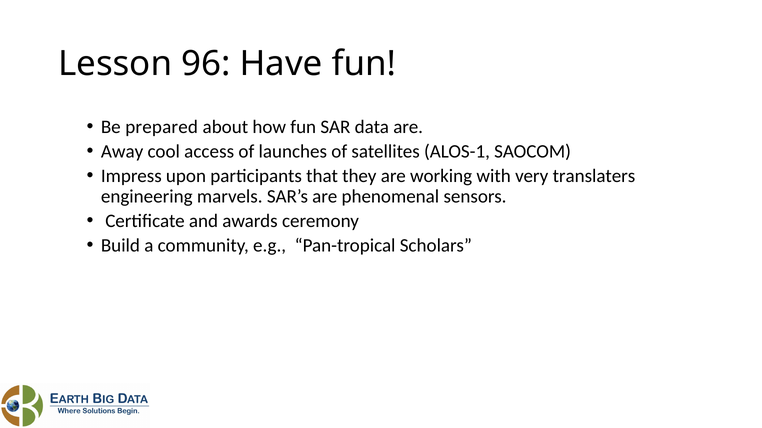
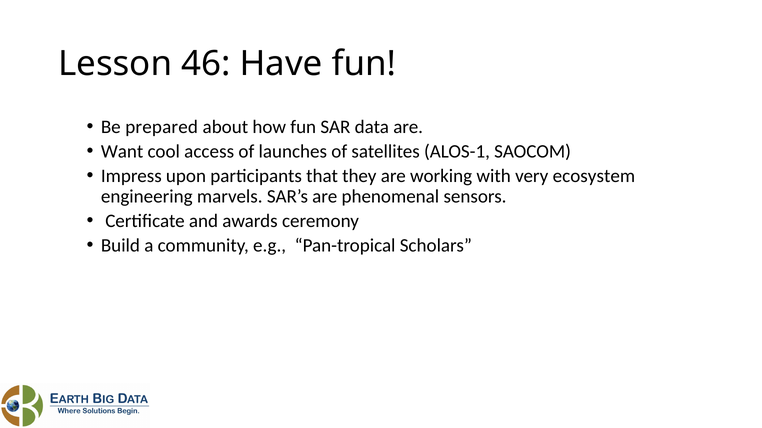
96: 96 -> 46
Away: Away -> Want
translaters: translaters -> ecosystem
